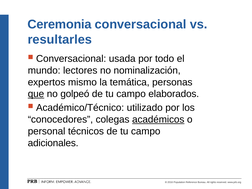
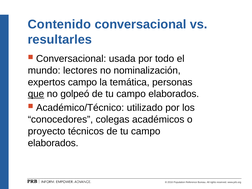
Ceremonia: Ceremonia -> Contenido
expertos mismo: mismo -> campo
académicos underline: present -> none
personal: personal -> proyecto
adicionales at (53, 143): adicionales -> elaborados
